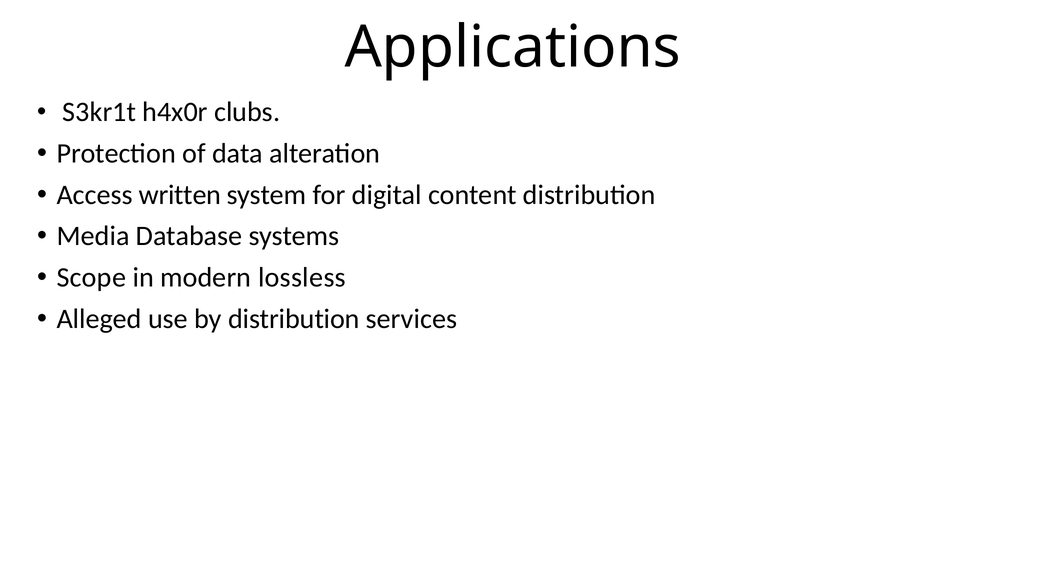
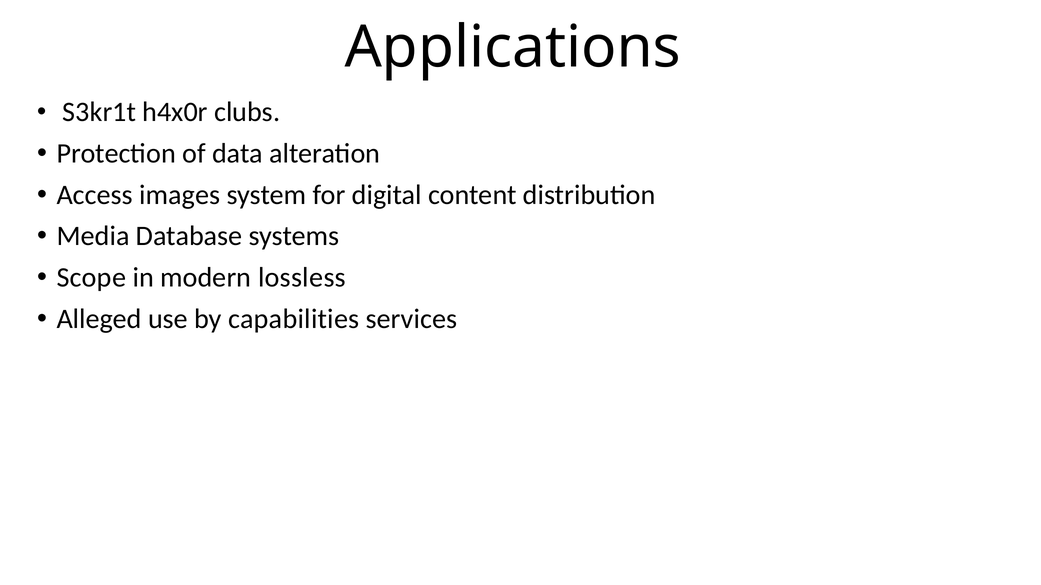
written: written -> images
by distribution: distribution -> capabilities
